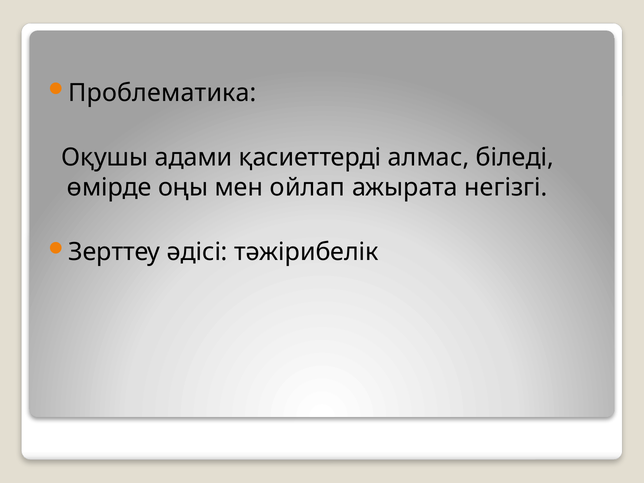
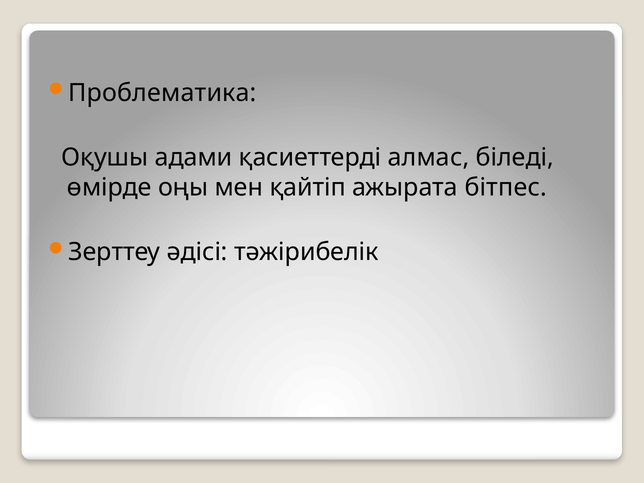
ойлап: ойлап -> қайтіп
негізгі: негізгі -> бітпес
